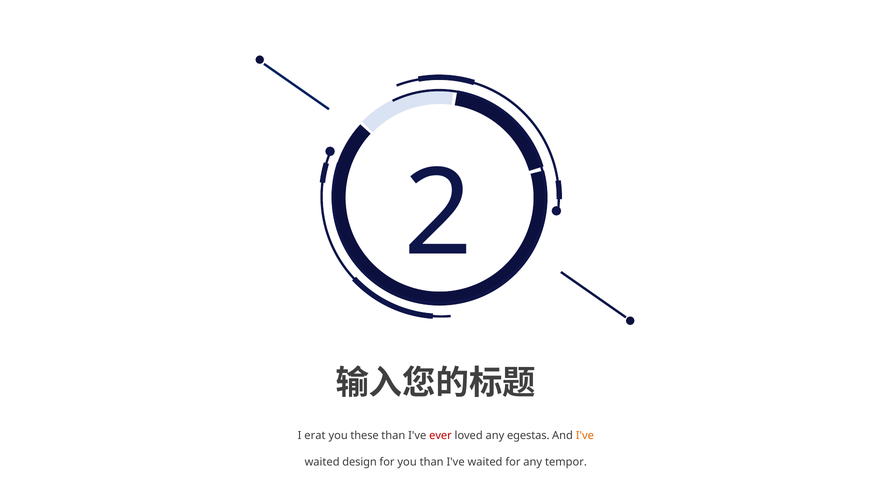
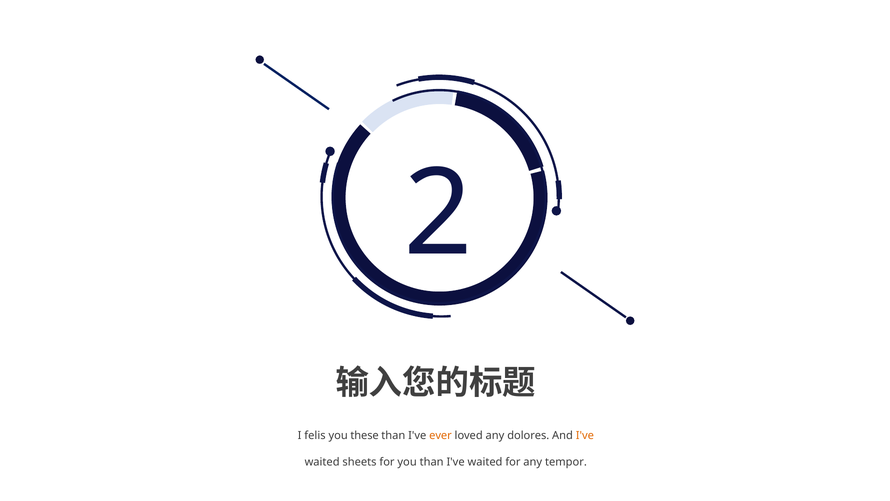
erat: erat -> felis
ever colour: red -> orange
egestas: egestas -> dolores
design: design -> sheets
